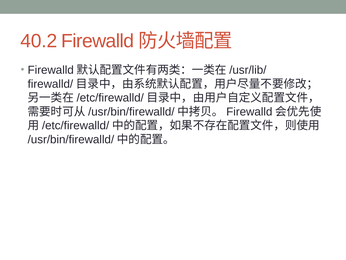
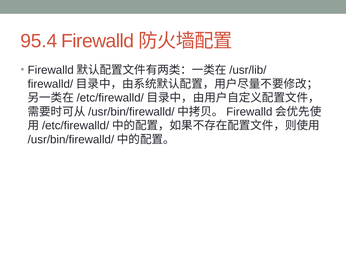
40.2: 40.2 -> 95.4
